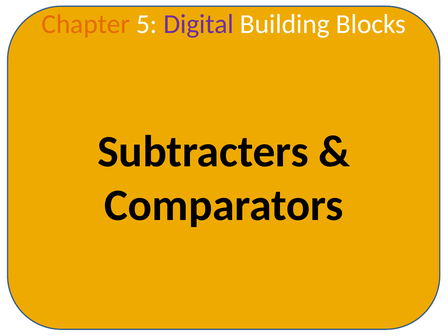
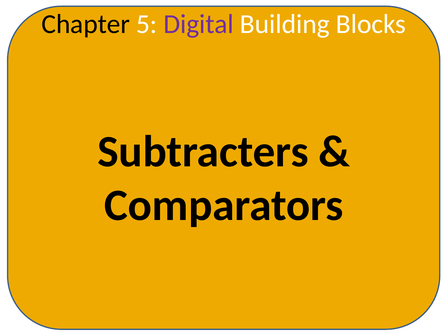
Chapter colour: orange -> black
